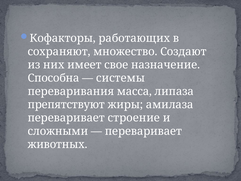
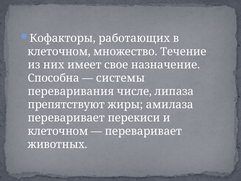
сохраняют at (59, 52): сохраняют -> клеточном
Создают: Создают -> Течение
масса: масса -> числе
строение: строение -> перекиси
сложными at (58, 131): сложными -> клеточном
